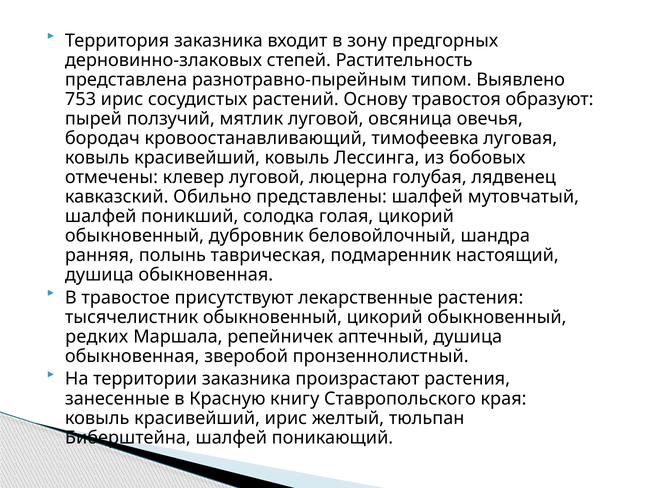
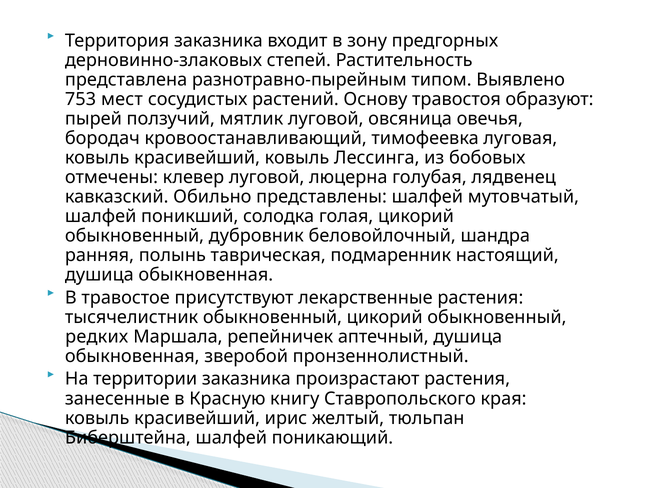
753 ирис: ирис -> мест
